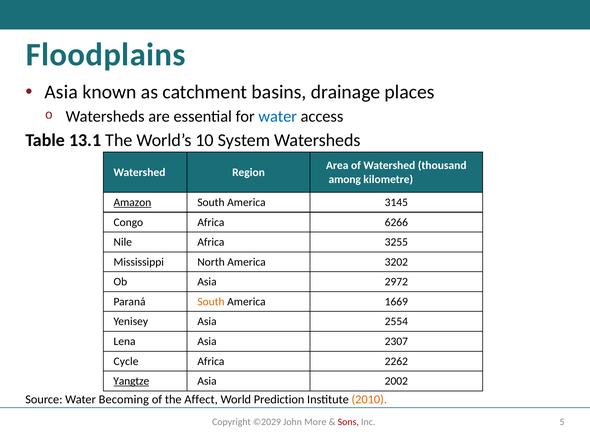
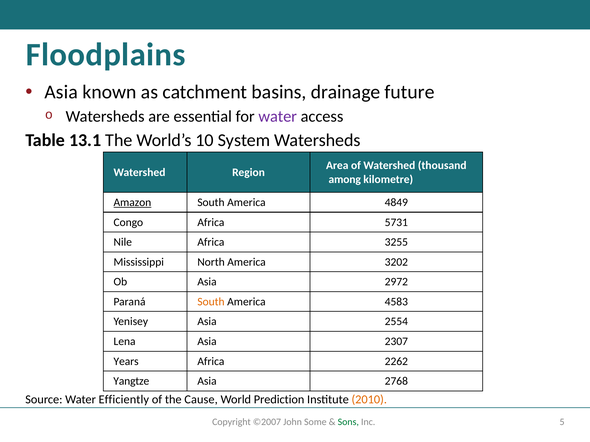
places: places -> future
water at (278, 116) colour: blue -> purple
3145: 3145 -> 4849
6266: 6266 -> 5731
1669: 1669 -> 4583
Cycle: Cycle -> Years
Yangtze underline: present -> none
2002: 2002 -> 2768
Becoming: Becoming -> Efficiently
Affect: Affect -> Cause
©2029: ©2029 -> ©2007
More: More -> Some
Sons colour: red -> green
